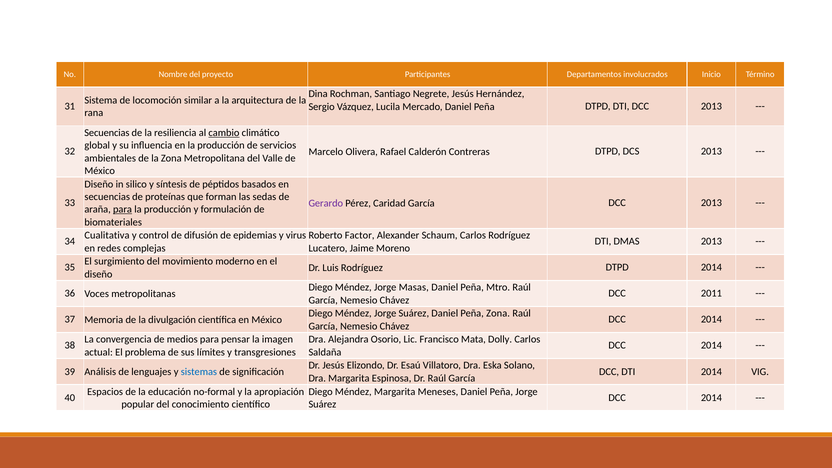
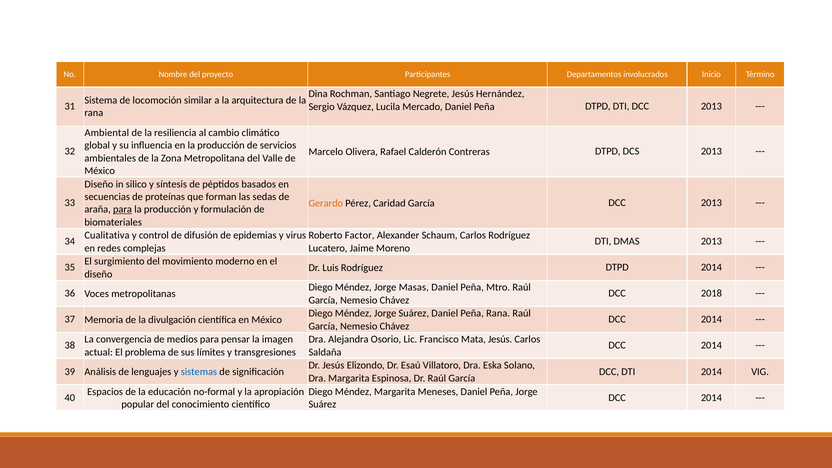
Secuencias at (107, 133): Secuencias -> Ambiental
cambio underline: present -> none
Gerardo colour: purple -> orange
2011: 2011 -> 2018
Peña Zona: Zona -> Rana
Mata Dolly: Dolly -> Jesús
